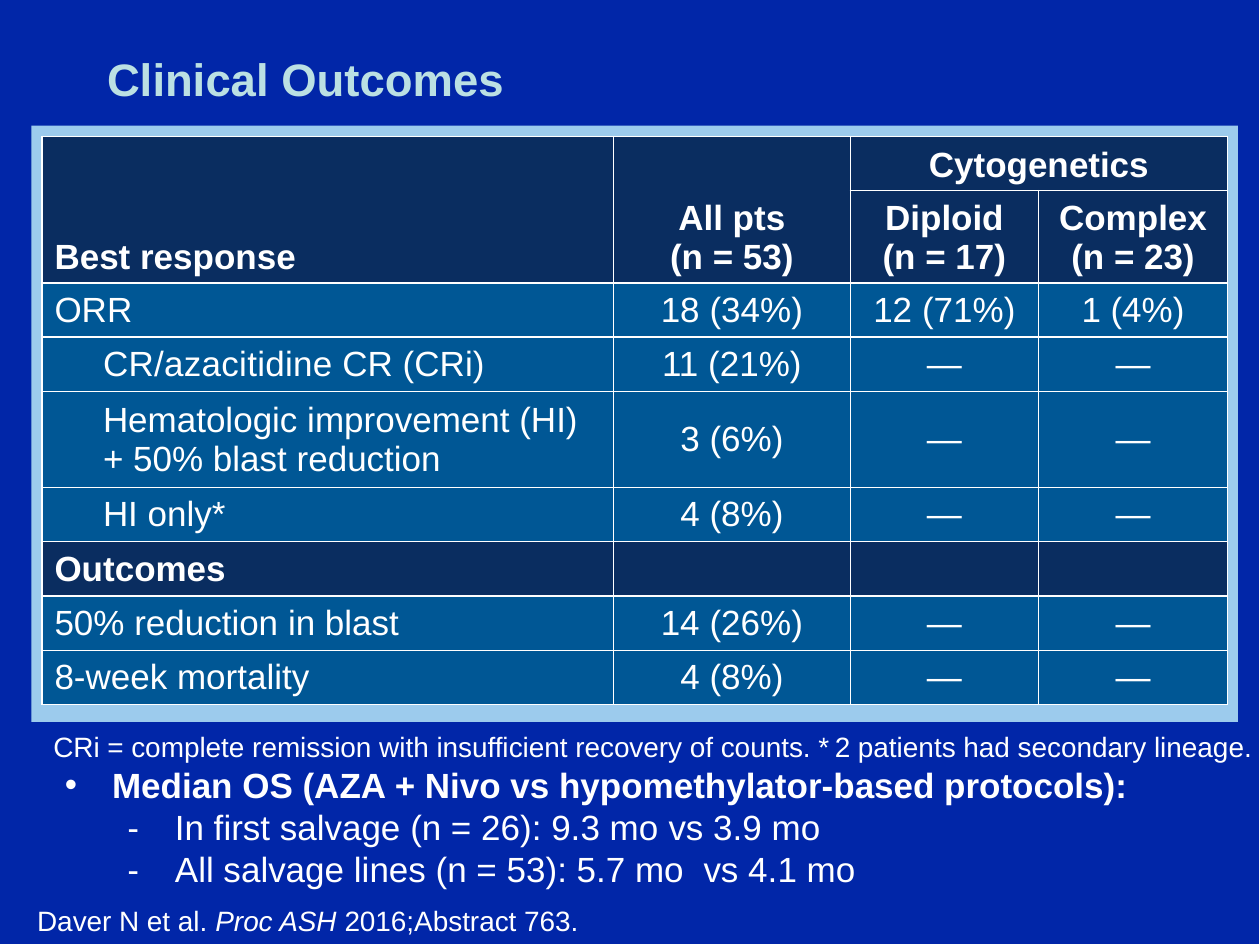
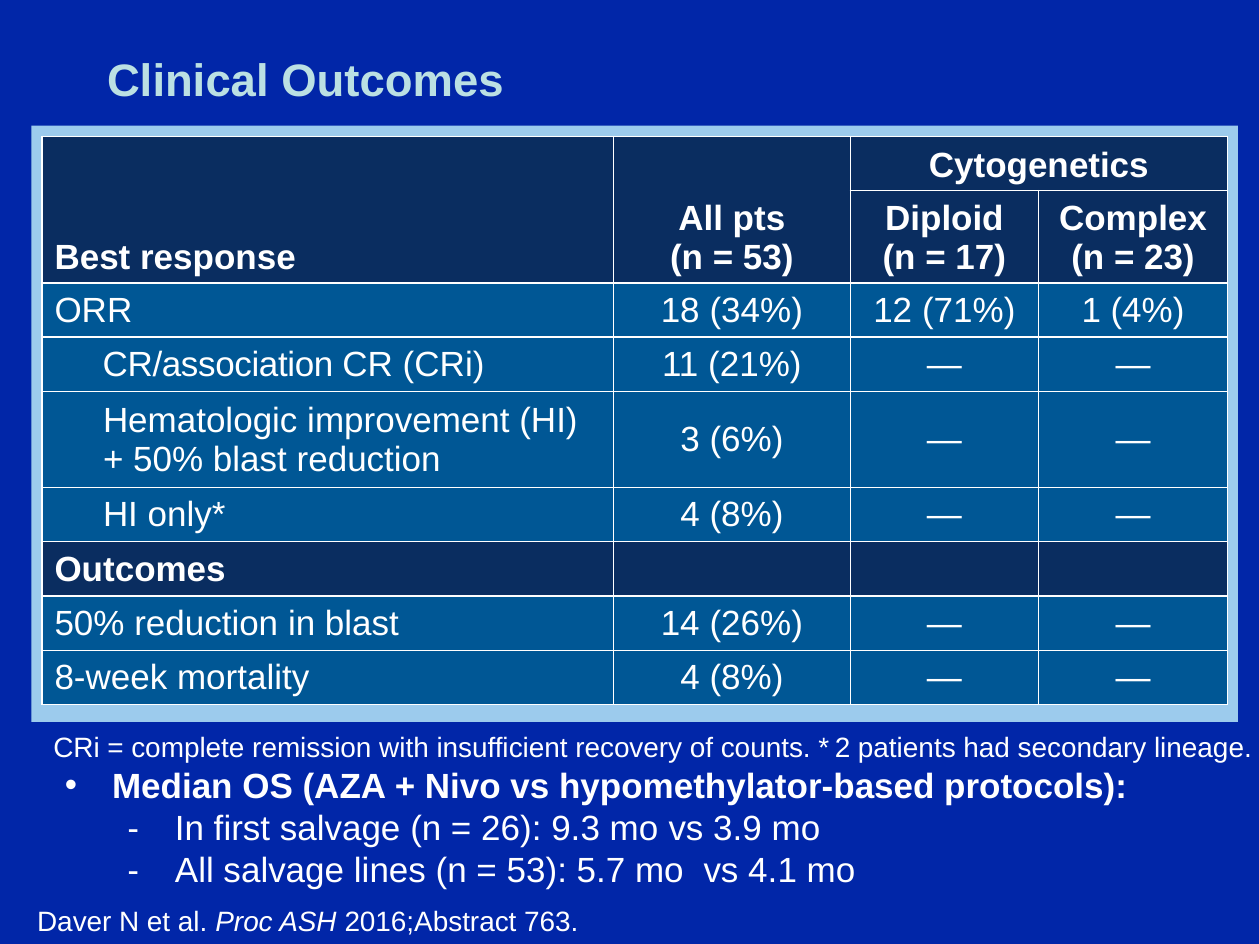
CR/azacitidine: CR/azacitidine -> CR/association
